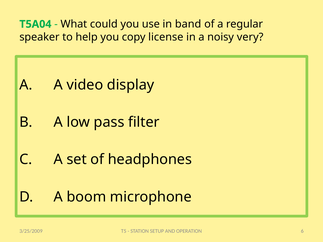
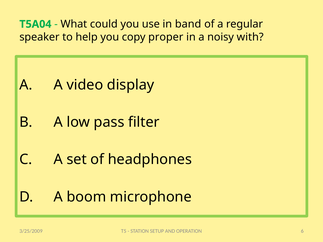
license: license -> proper
very: very -> with
